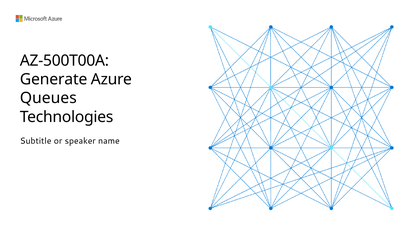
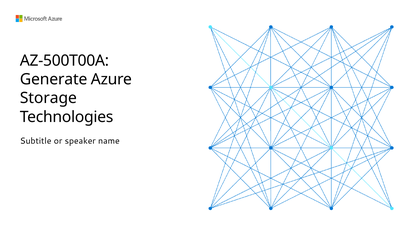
Queues: Queues -> Storage
